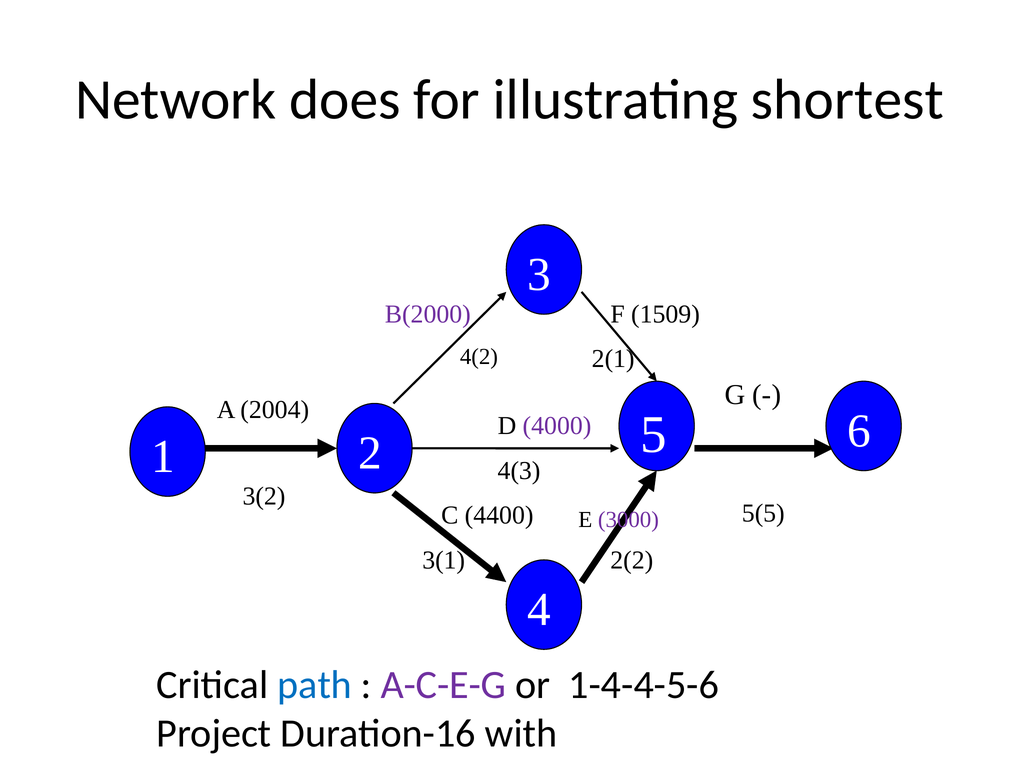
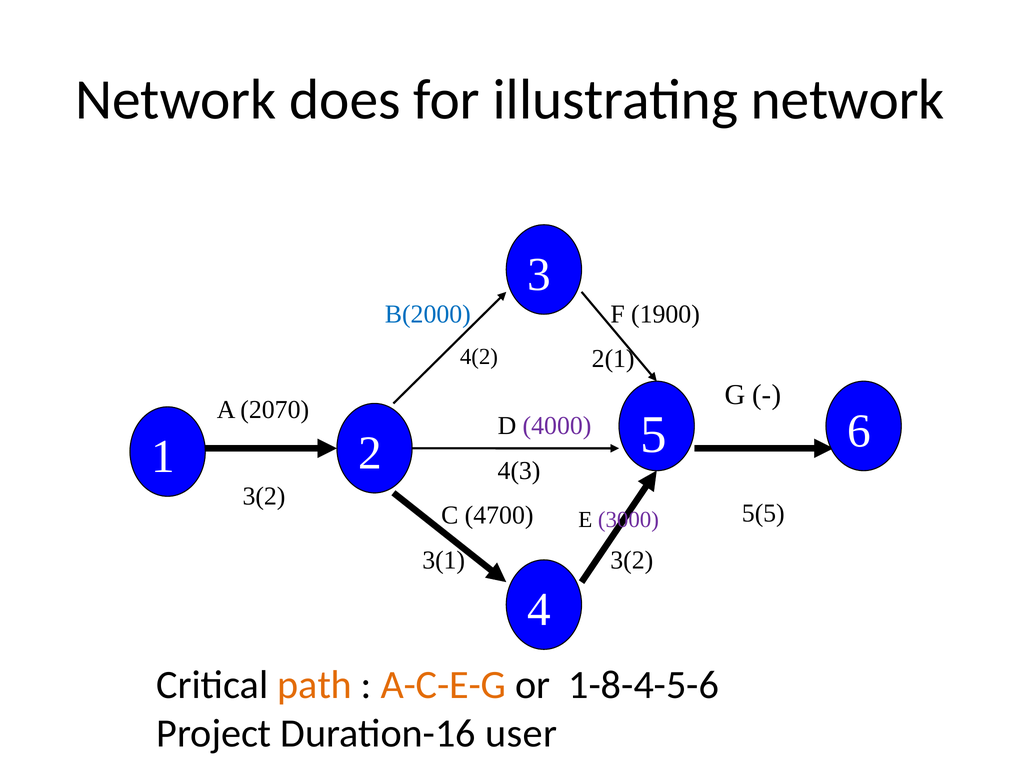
illustrating shortest: shortest -> network
B(2000 colour: purple -> blue
1509: 1509 -> 1900
2004: 2004 -> 2070
4400: 4400 -> 4700
2(2 at (632, 560): 2(2 -> 3(2
path colour: blue -> orange
A-C-E-G colour: purple -> orange
1-4-4-5-6: 1-4-4-5-6 -> 1-8-4-5-6
with: with -> user
